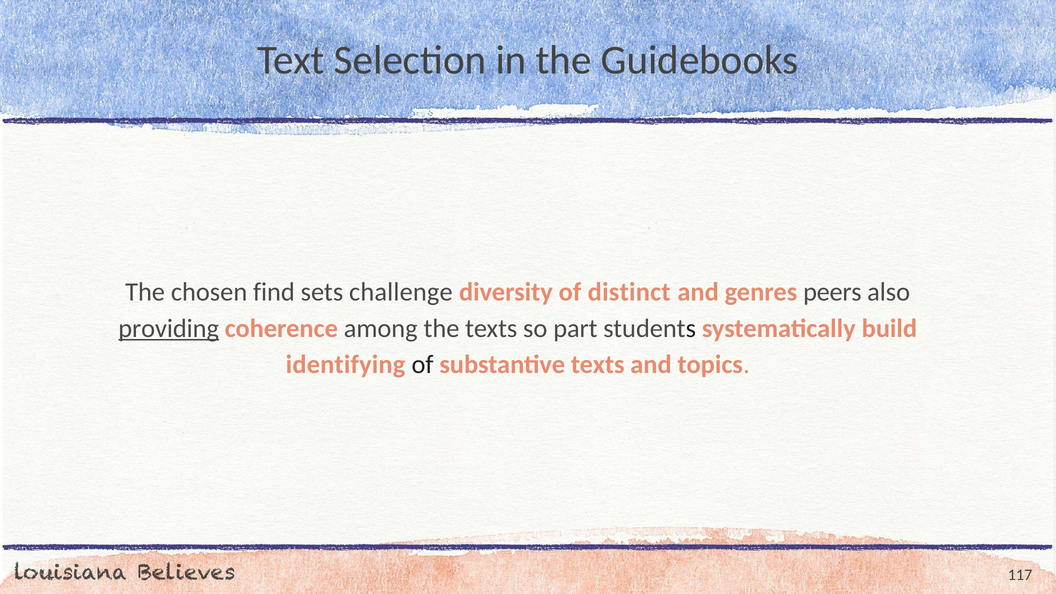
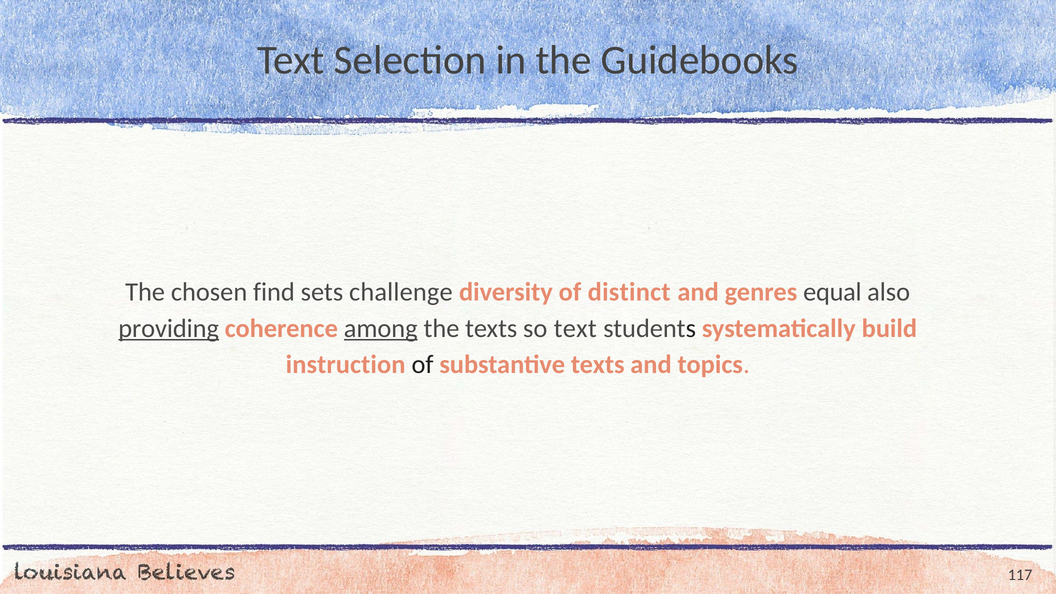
peers: peers -> equal
among underline: none -> present
so part: part -> text
identifying: identifying -> instruction
